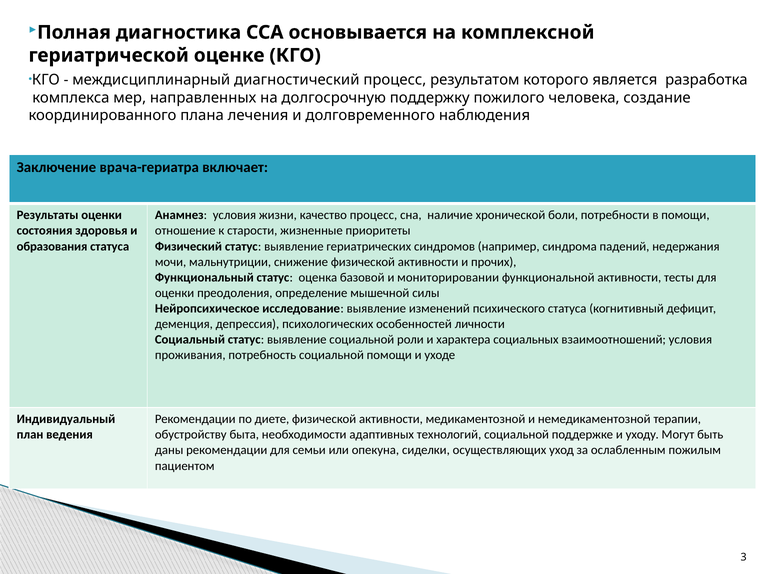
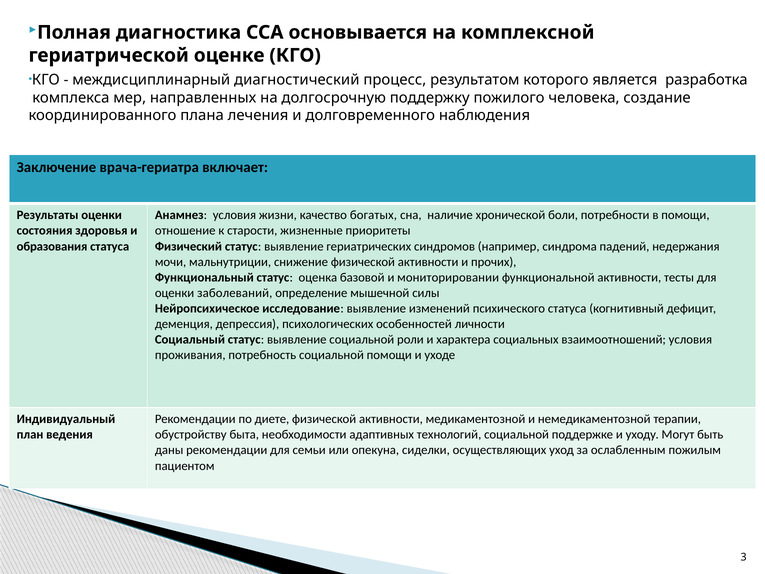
качество процесс: процесс -> богатых
преодоления: преодоления -> заболеваний
